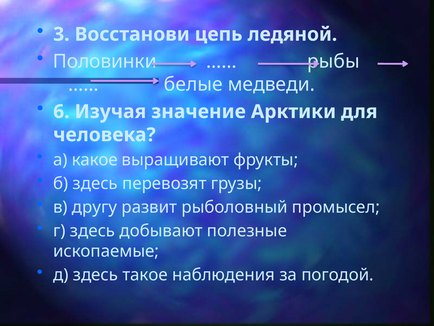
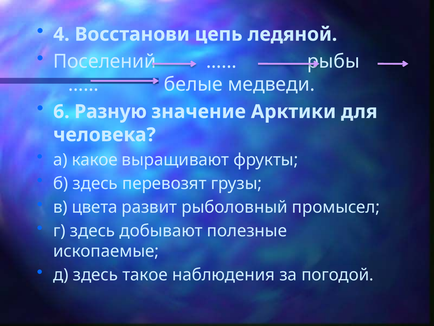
3: 3 -> 4
Половинки: Половинки -> Поселений
Изучая: Изучая -> Разную
другу: другу -> цвета
